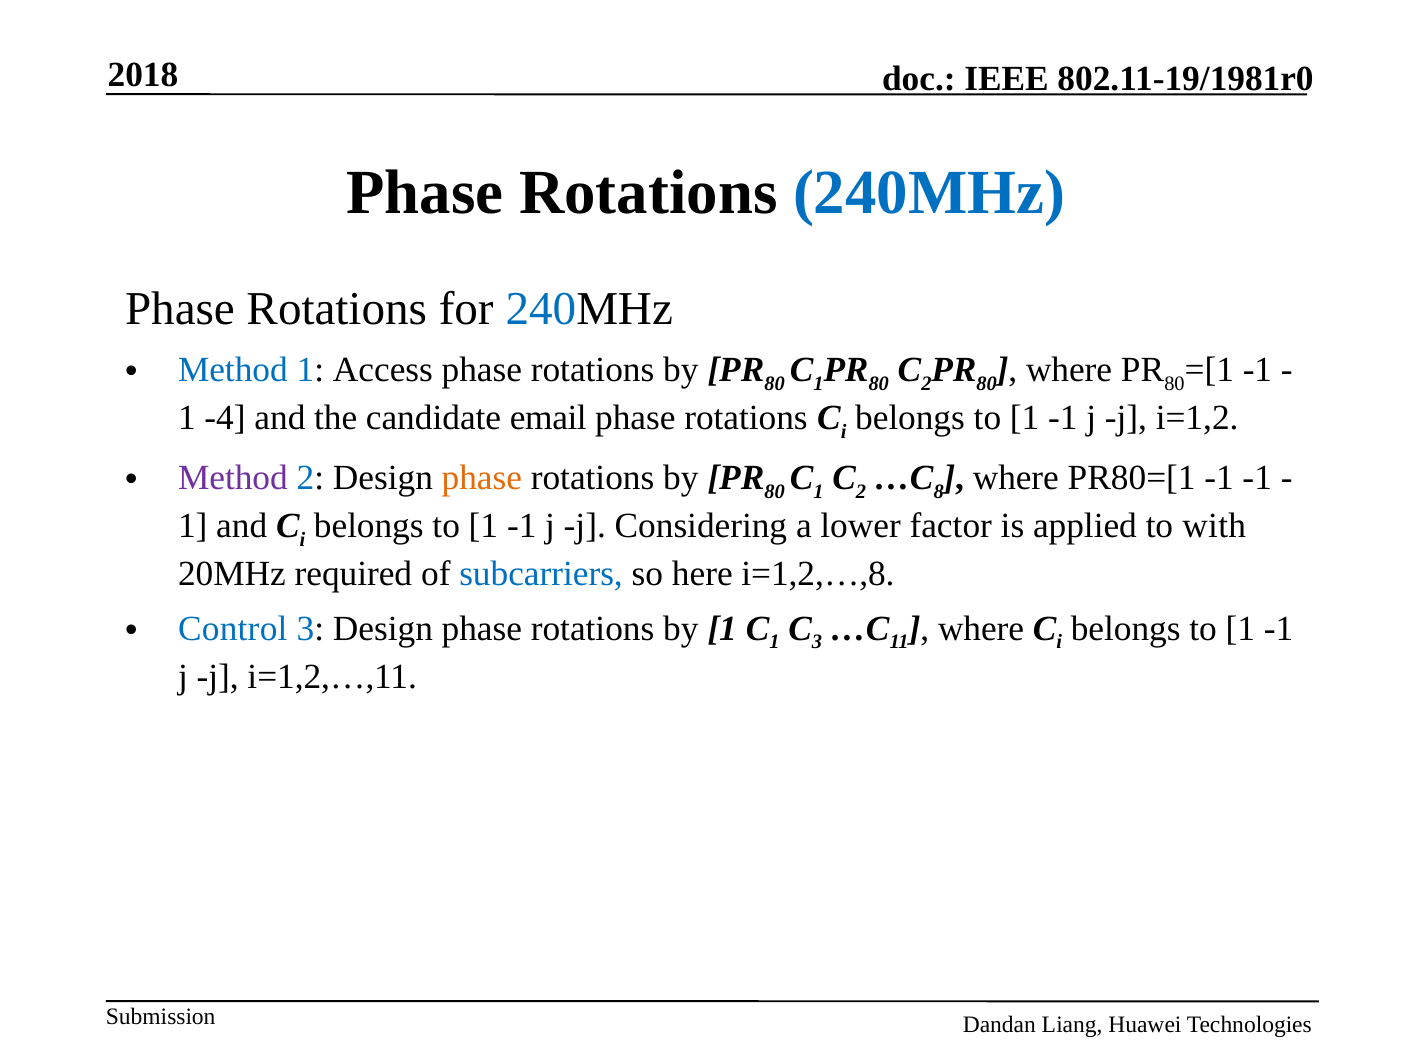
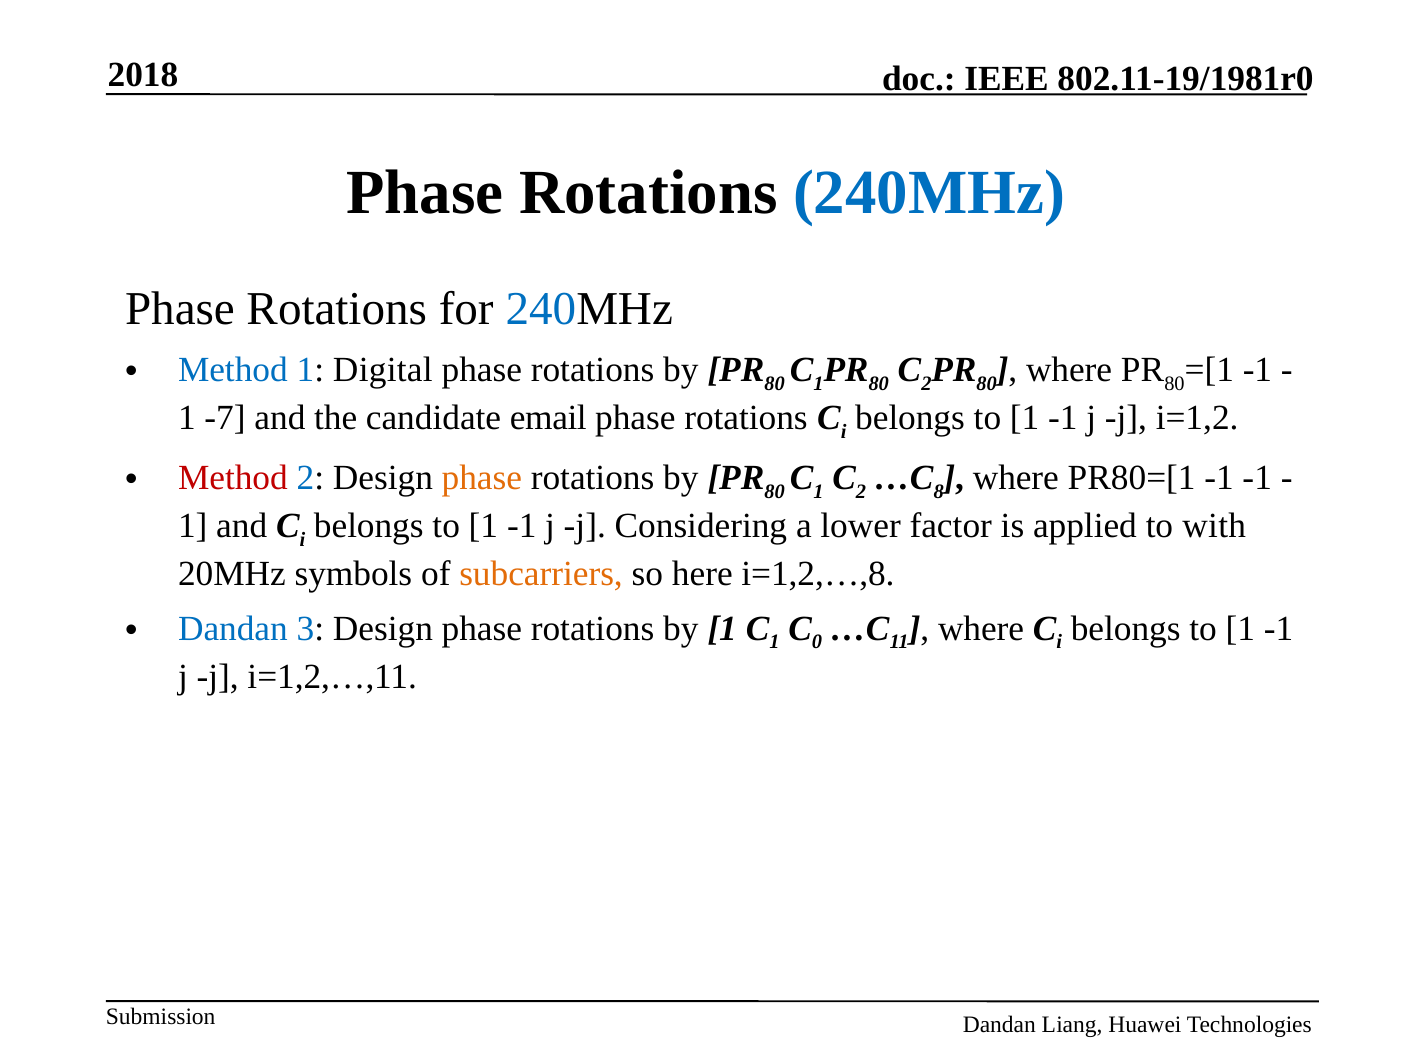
Access: Access -> Digital
-4: -4 -> -7
Method at (233, 478) colour: purple -> red
required: required -> symbols
subcarriers colour: blue -> orange
Control at (233, 628): Control -> Dandan
3 at (817, 642): 3 -> 0
